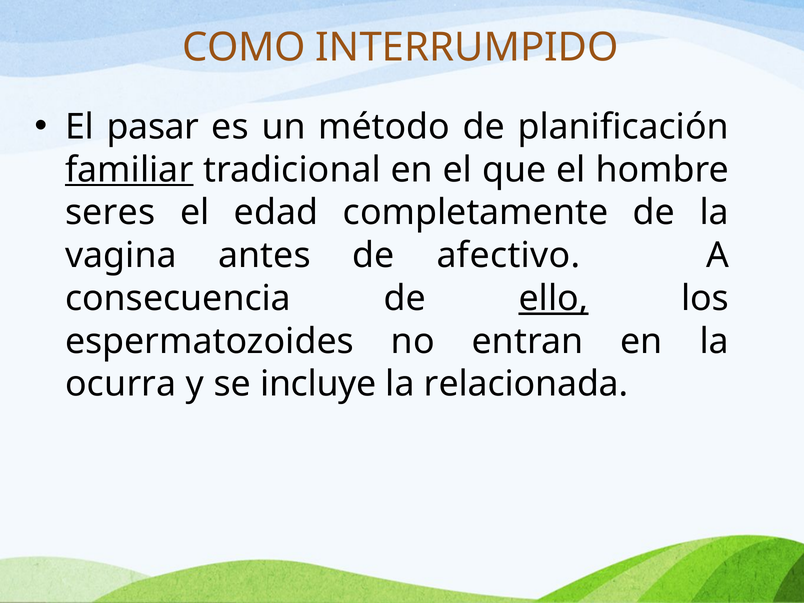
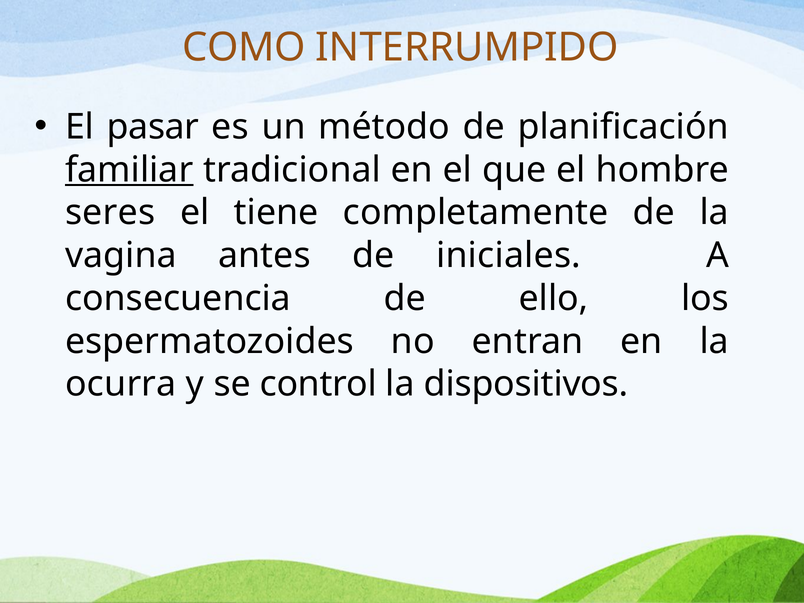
edad: edad -> tiene
afectivo: afectivo -> iniciales
ello underline: present -> none
incluye: incluye -> control
relacionada: relacionada -> dispositivos
